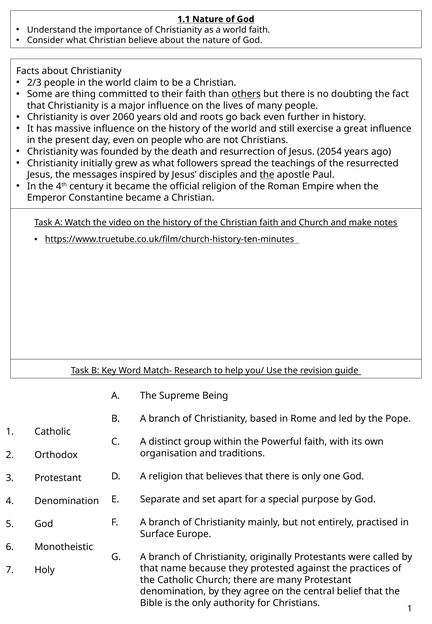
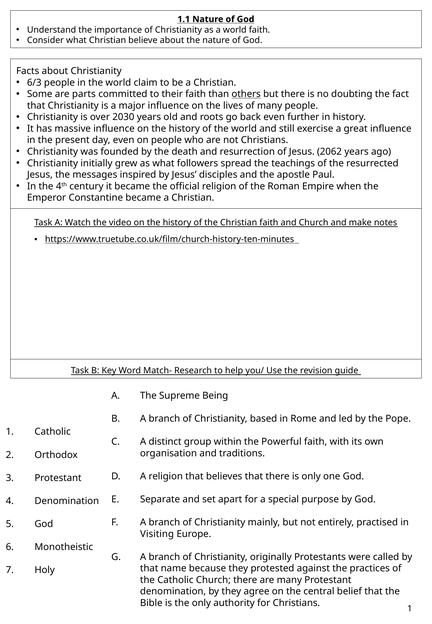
2/3: 2/3 -> 6/3
thing: thing -> parts
2060: 2060 -> 2030
2054: 2054 -> 2062
the at (267, 175) underline: present -> none
Surface: Surface -> Visiting
